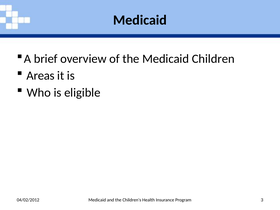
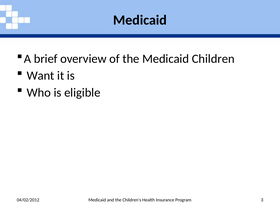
Areas: Areas -> Want
